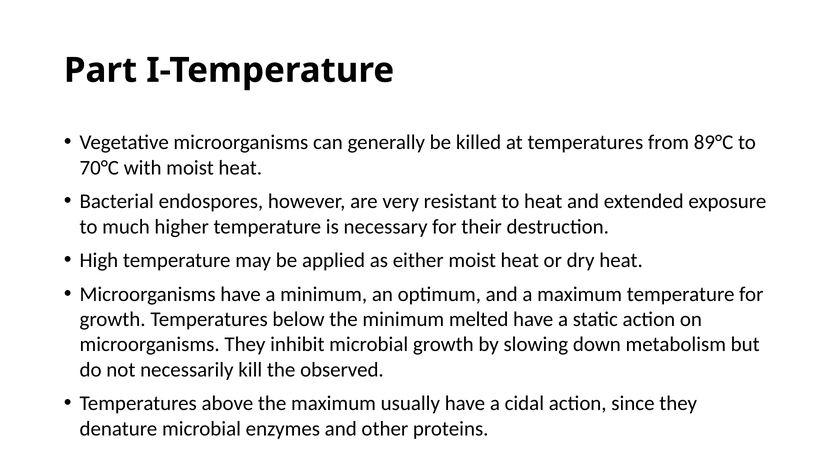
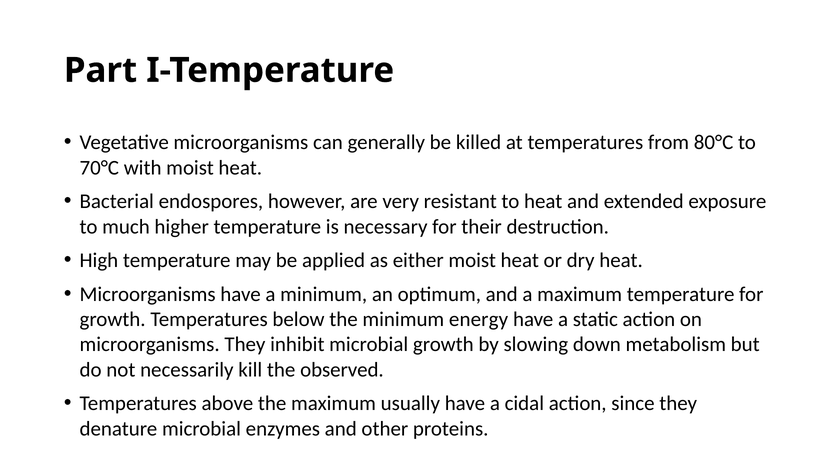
89°C: 89°C -> 80°C
melted: melted -> energy
